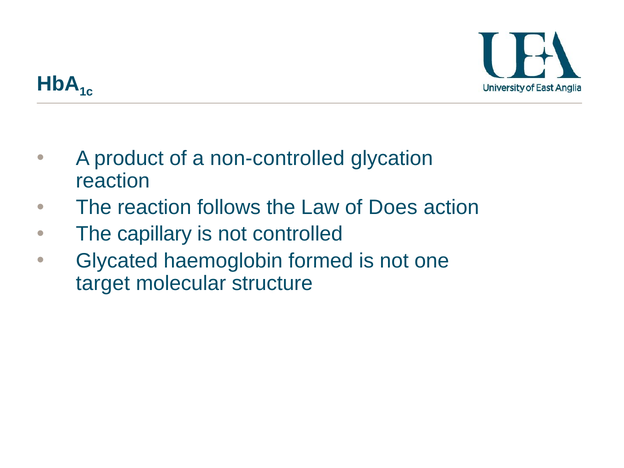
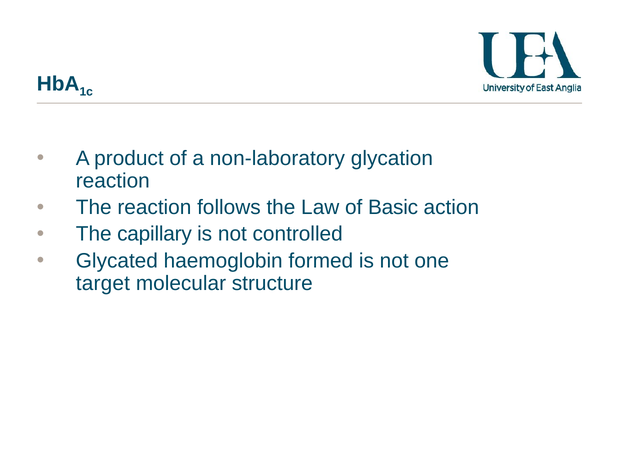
non-controlled: non-controlled -> non-laboratory
Does: Does -> Basic
